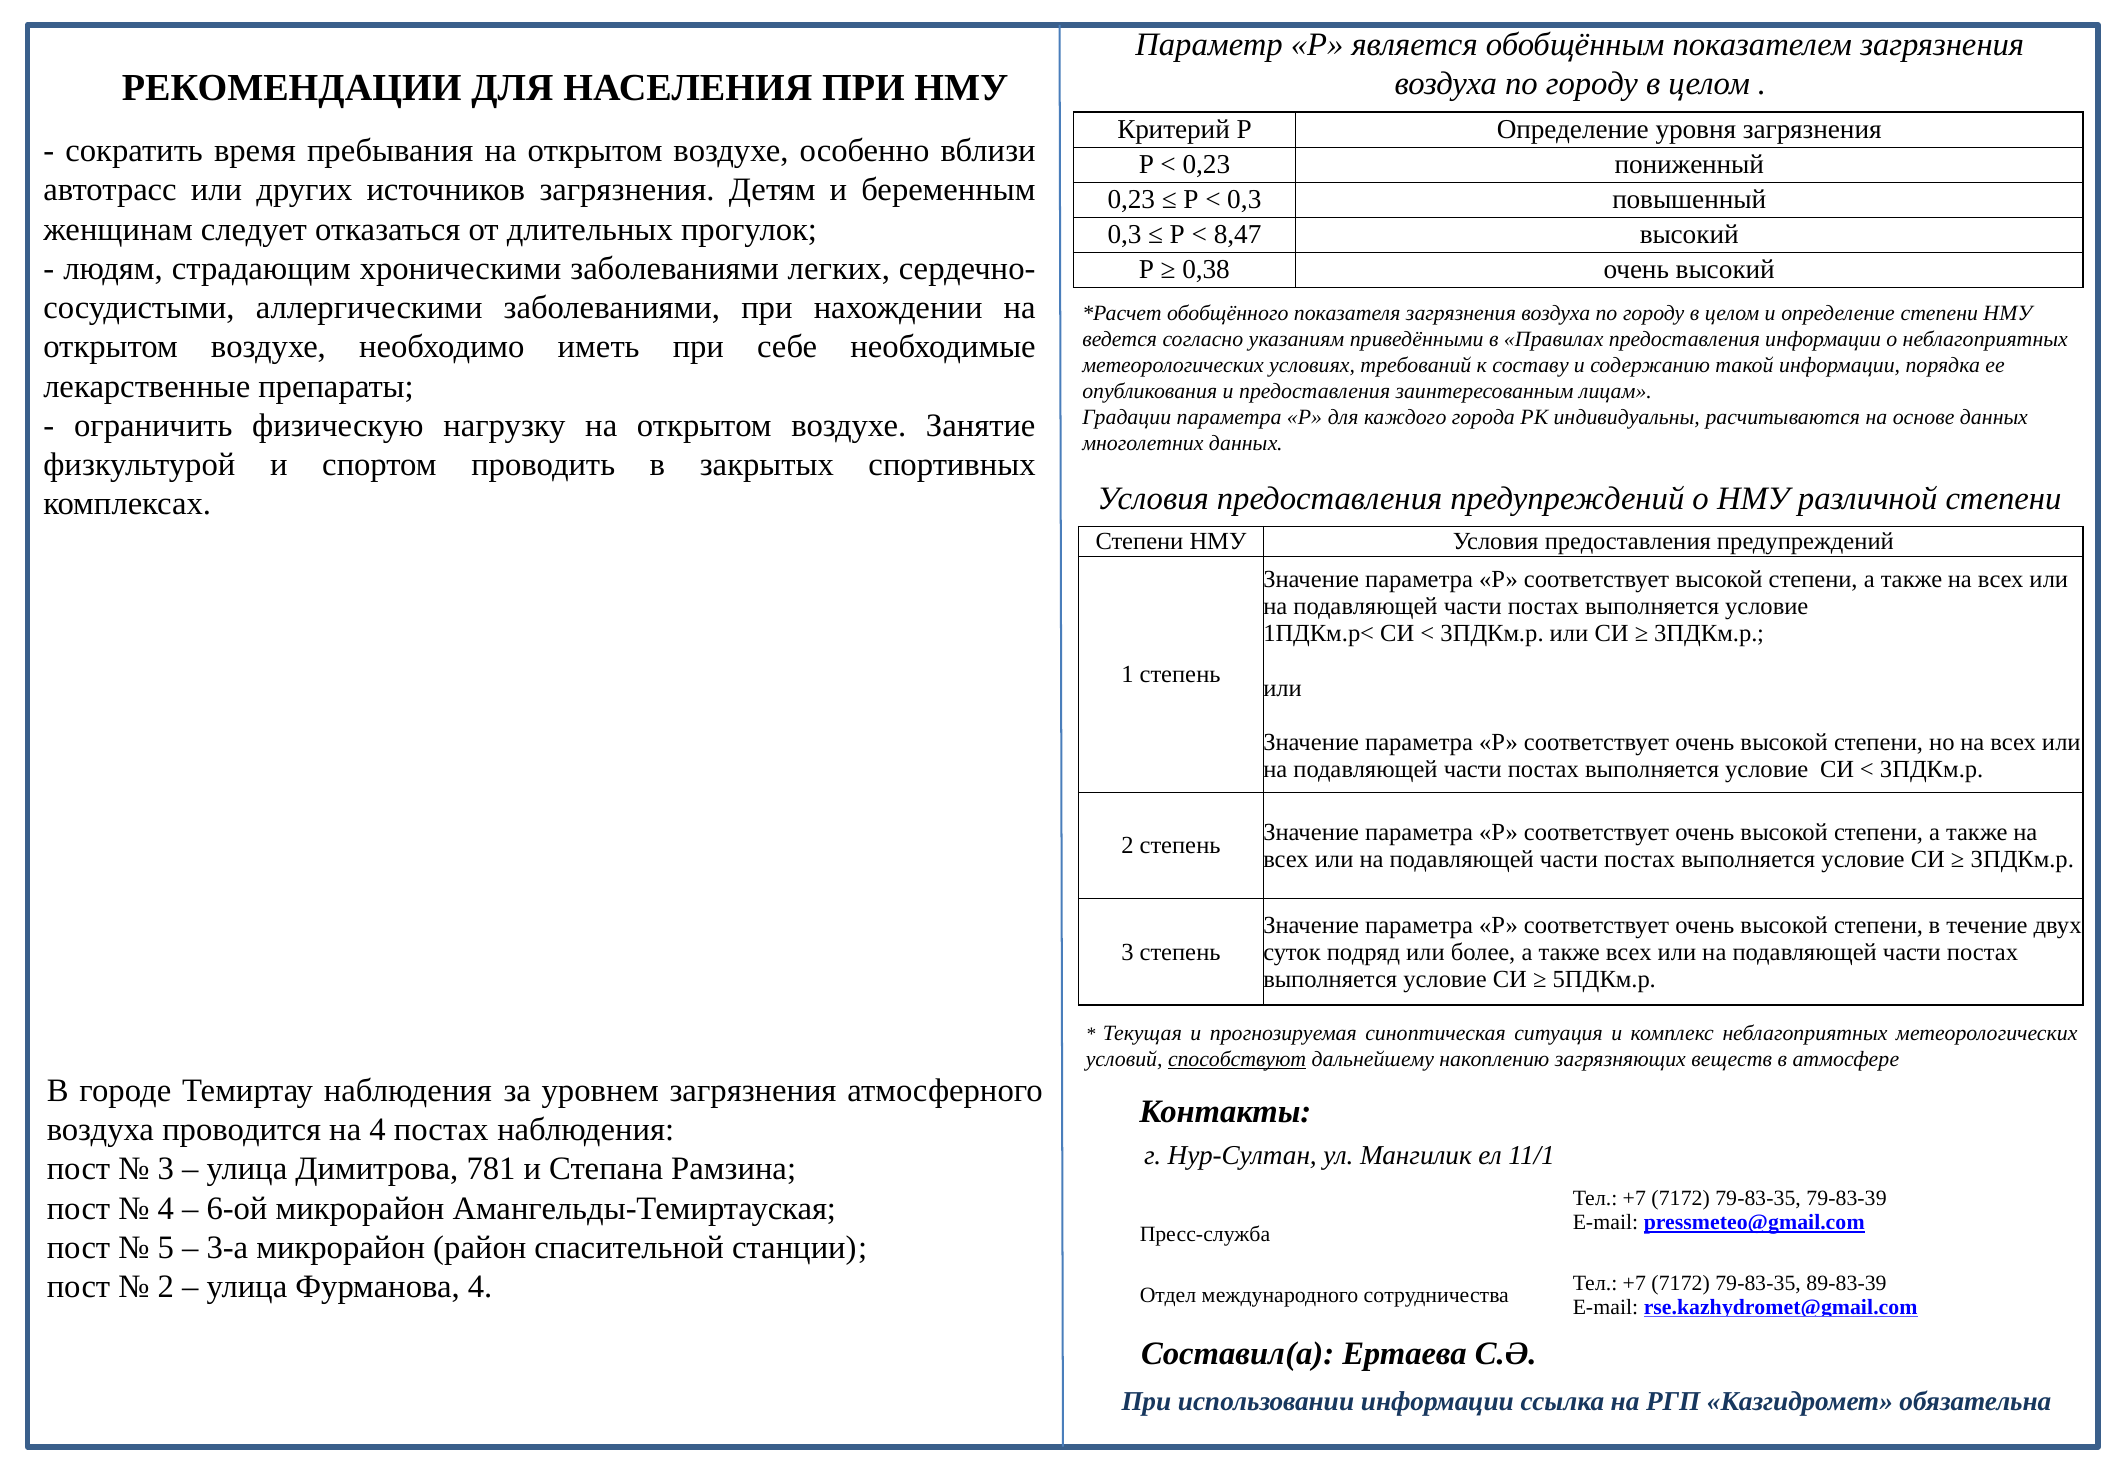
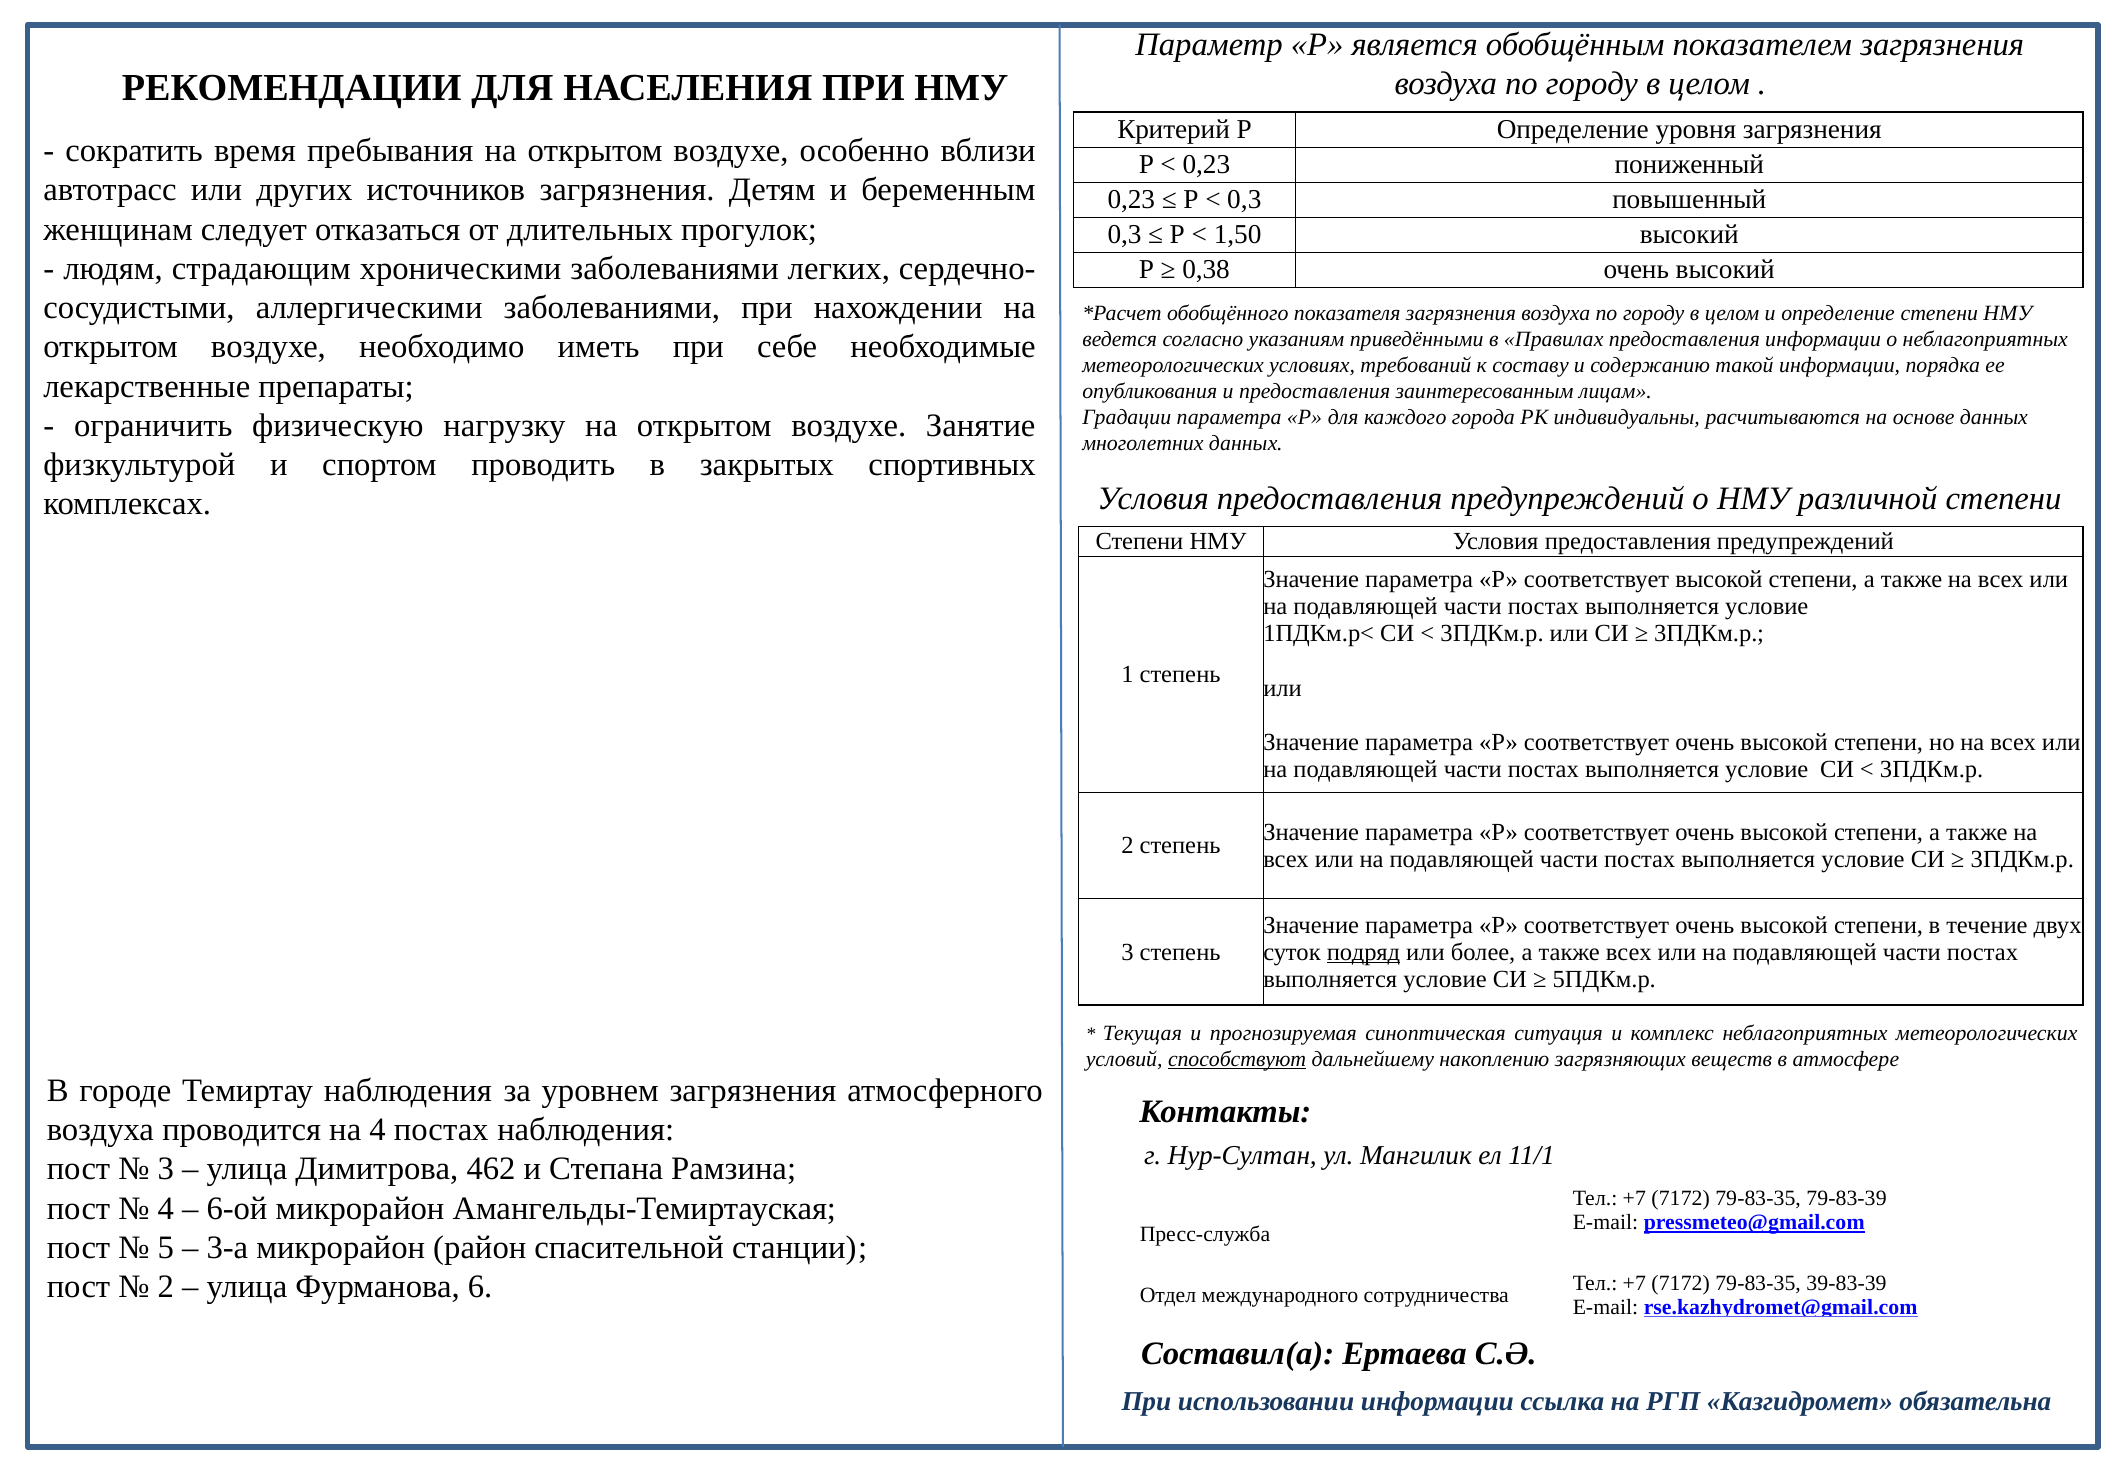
8,47: 8,47 -> 1,50
подряд underline: none -> present
781: 781 -> 462
Фурманова 4: 4 -> 6
89-83-39: 89-83-39 -> 39-83-39
